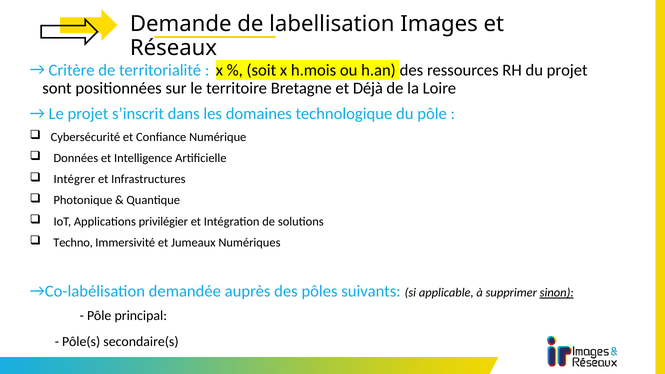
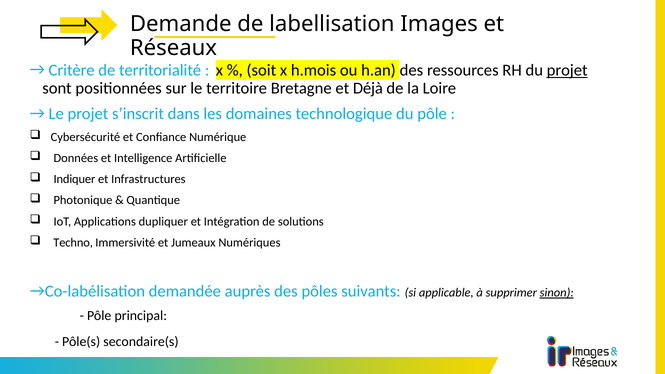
projet at (567, 70) underline: none -> present
Intégrer: Intégrer -> Indiquer
privilégier: privilégier -> dupliquer
